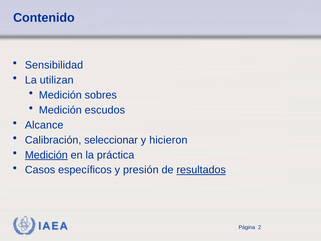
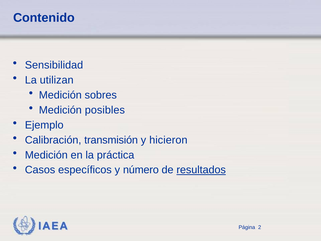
escudos: escudos -> posibles
Alcance: Alcance -> Ejemplo
seleccionar: seleccionar -> transmisión
Medición at (46, 155) underline: present -> none
presión: presión -> número
